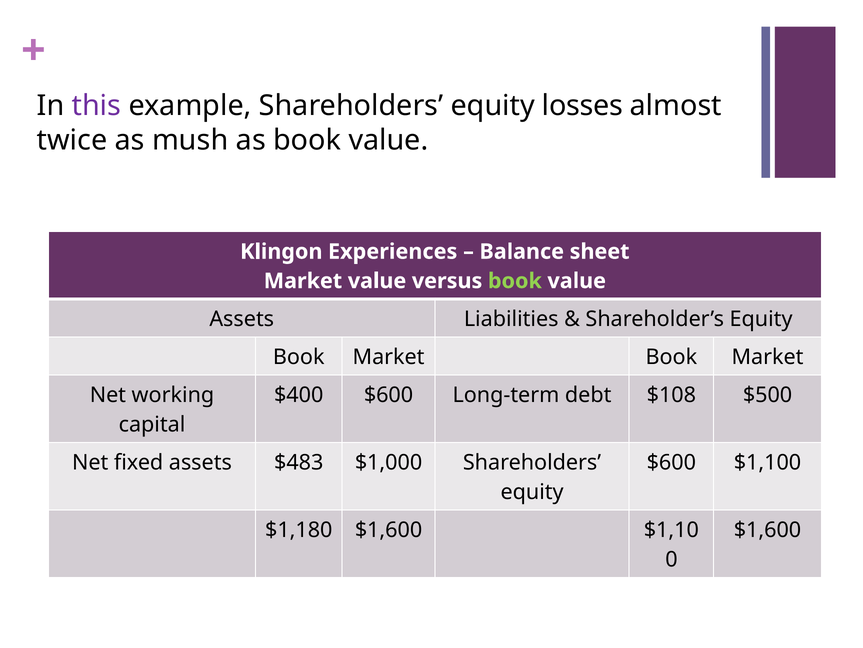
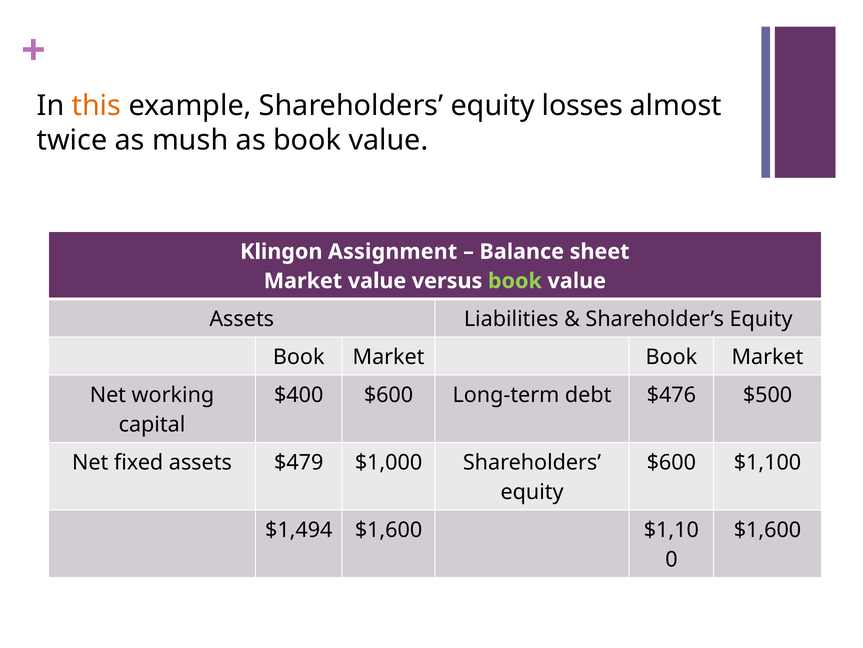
this colour: purple -> orange
Experiences: Experiences -> Assignment
$108: $108 -> $476
$483: $483 -> $479
$1,180: $1,180 -> $1,494
